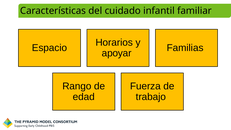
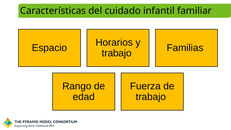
apoyar at (117, 53): apoyar -> trabajo
